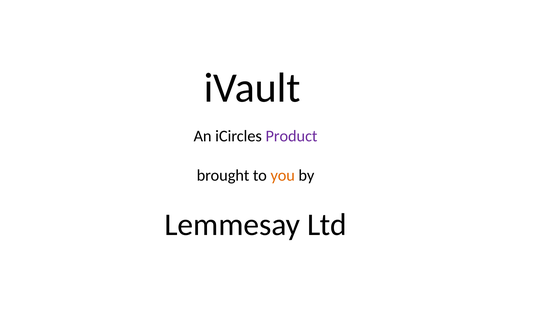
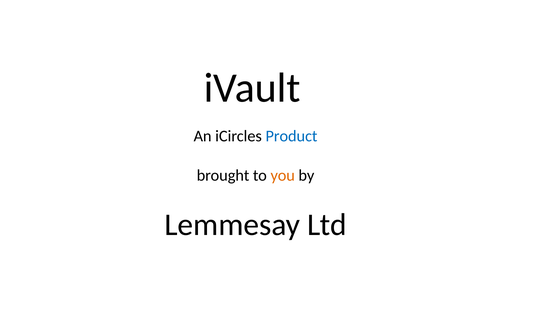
Product colour: purple -> blue
